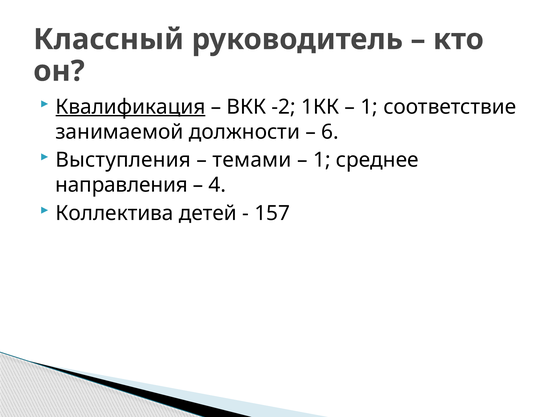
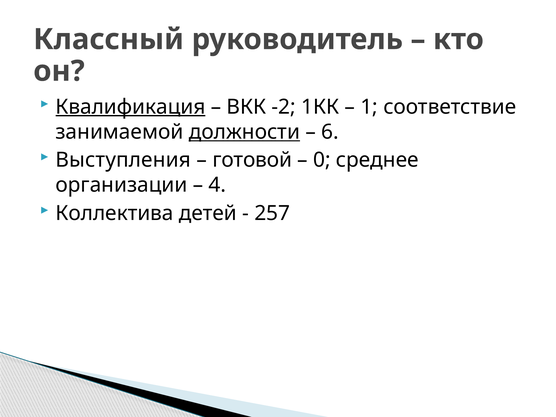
должности underline: none -> present
темами: темами -> готовой
1 at (322, 160): 1 -> 0
направления: направления -> организации
157: 157 -> 257
